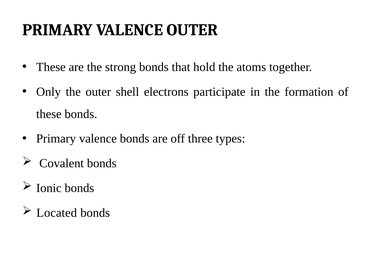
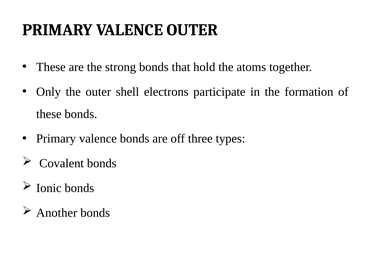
Located: Located -> Another
